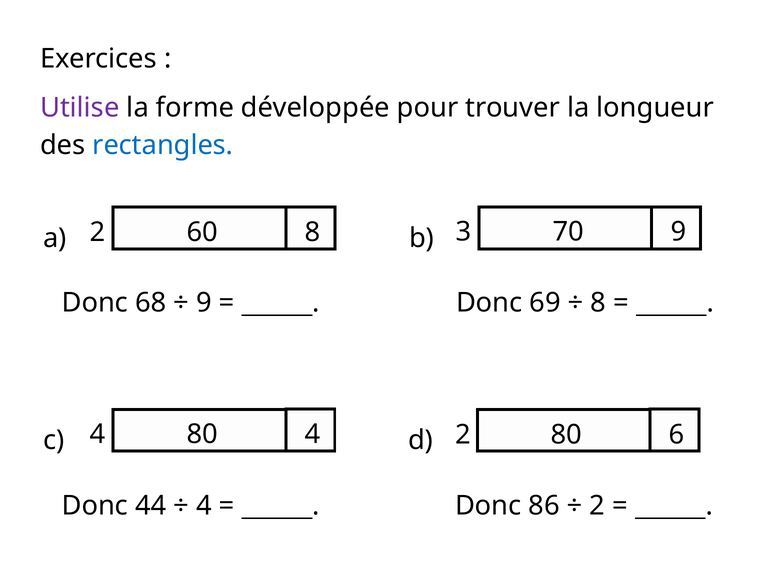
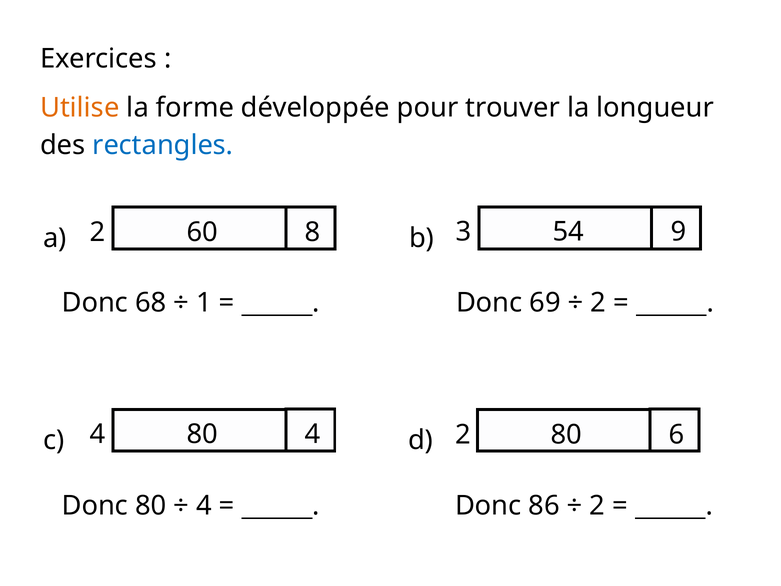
Utilise colour: purple -> orange
70: 70 -> 54
9 at (204, 303): 9 -> 1
8 at (598, 303): 8 -> 2
Donc 44: 44 -> 80
